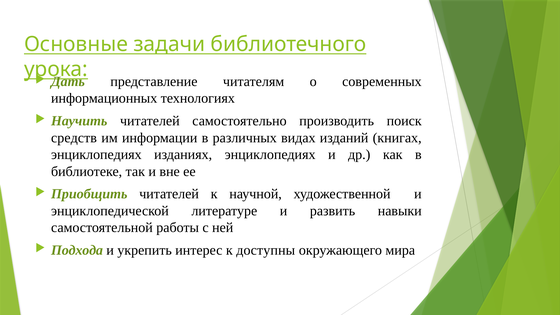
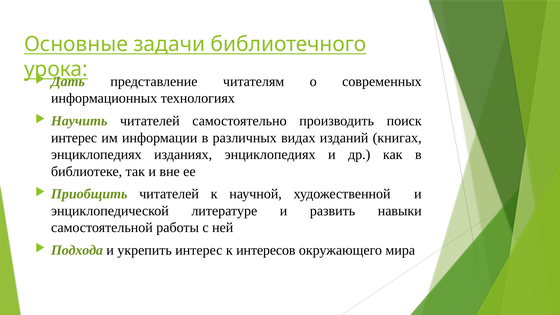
средств at (74, 138): средств -> интерес
доступны: доступны -> интересов
